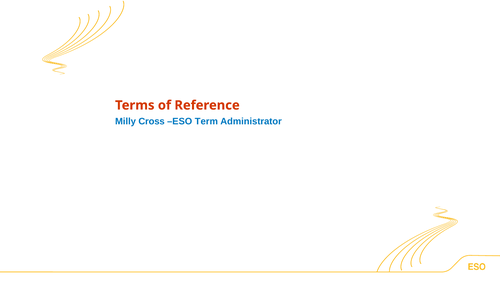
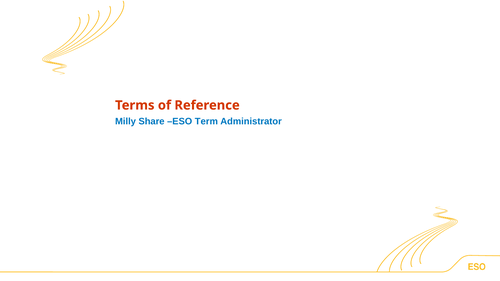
Cross: Cross -> Share
